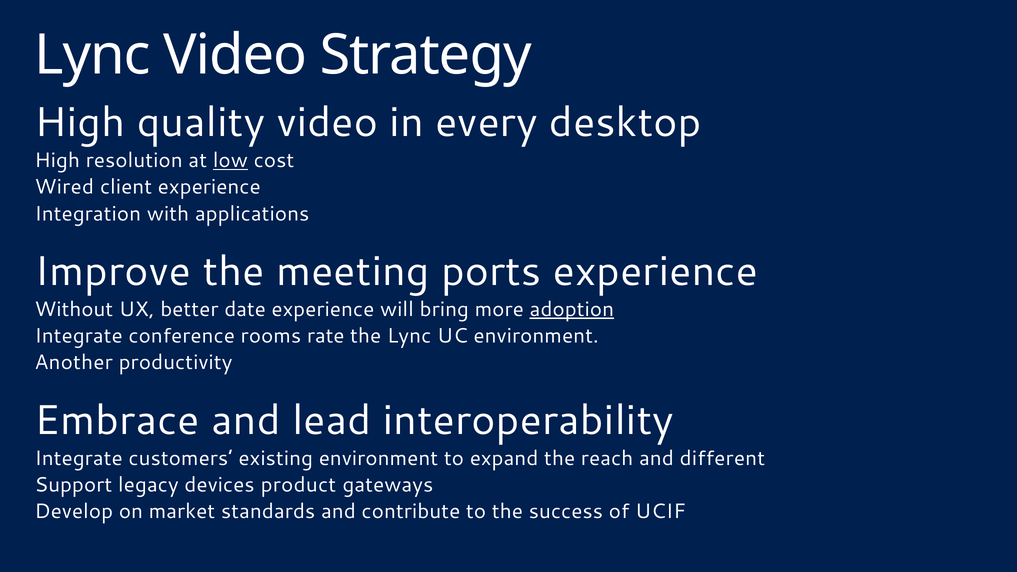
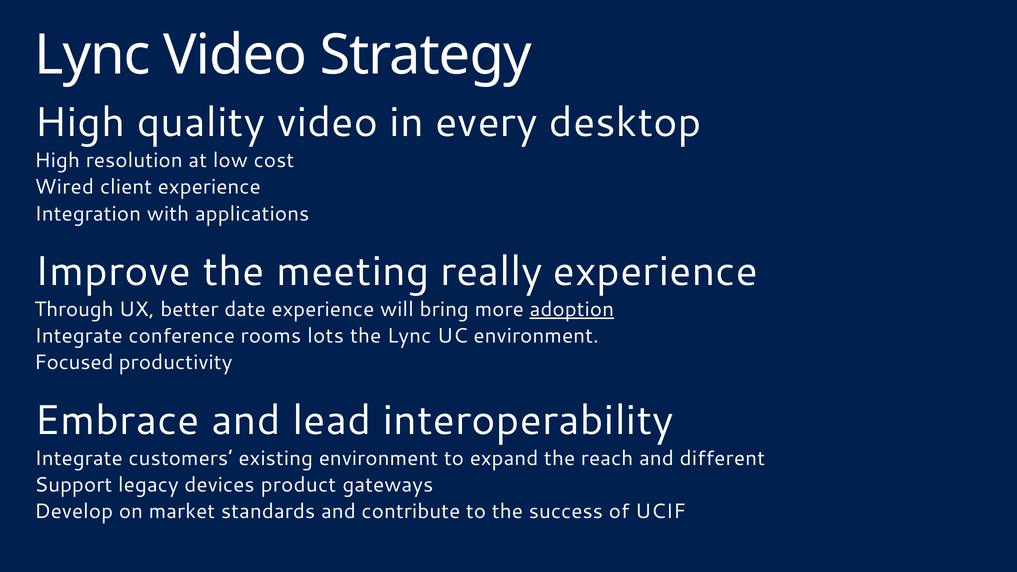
low underline: present -> none
ports: ports -> really
Without: Without -> Through
rate: rate -> lots
Another: Another -> Focused
